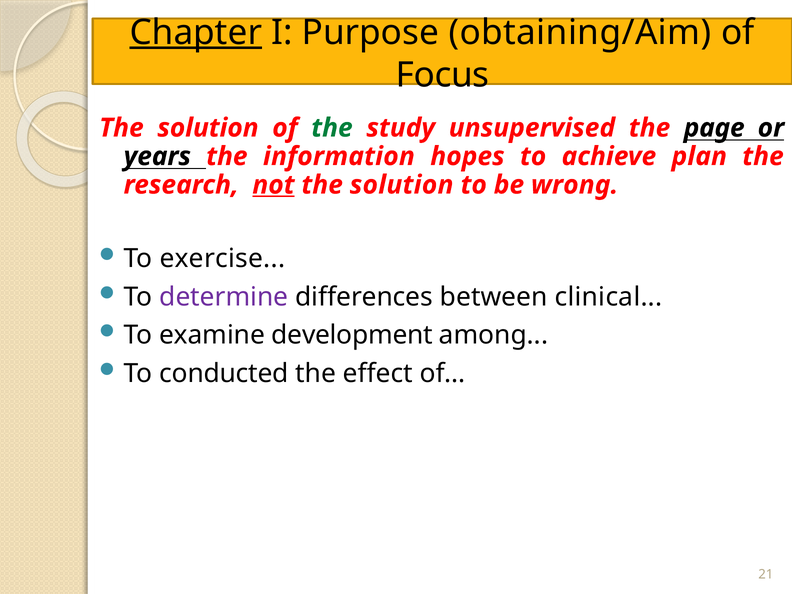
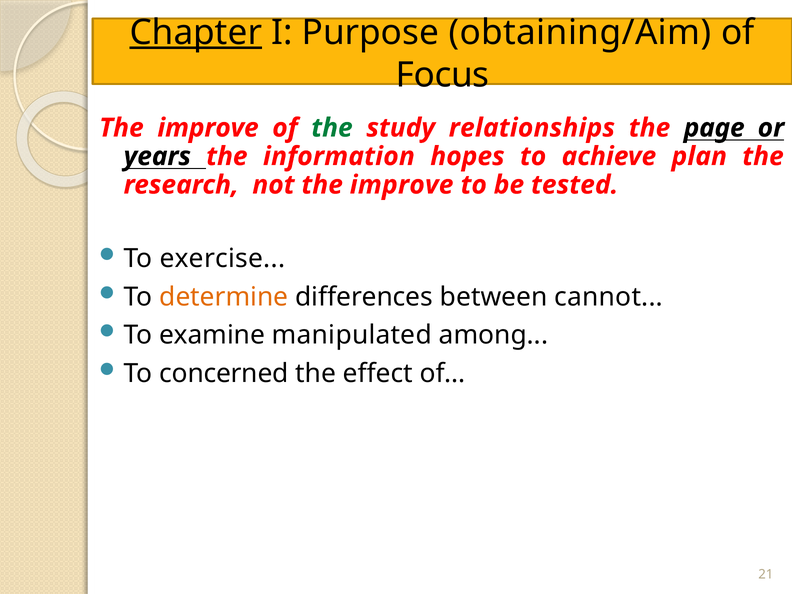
solution at (208, 128): solution -> improve
unsupervised: unsupervised -> relationships
not underline: present -> none
solution at (402, 185): solution -> improve
wrong: wrong -> tested
determine colour: purple -> orange
clinical: clinical -> cannot
development: development -> manipulated
conducted: conducted -> concerned
